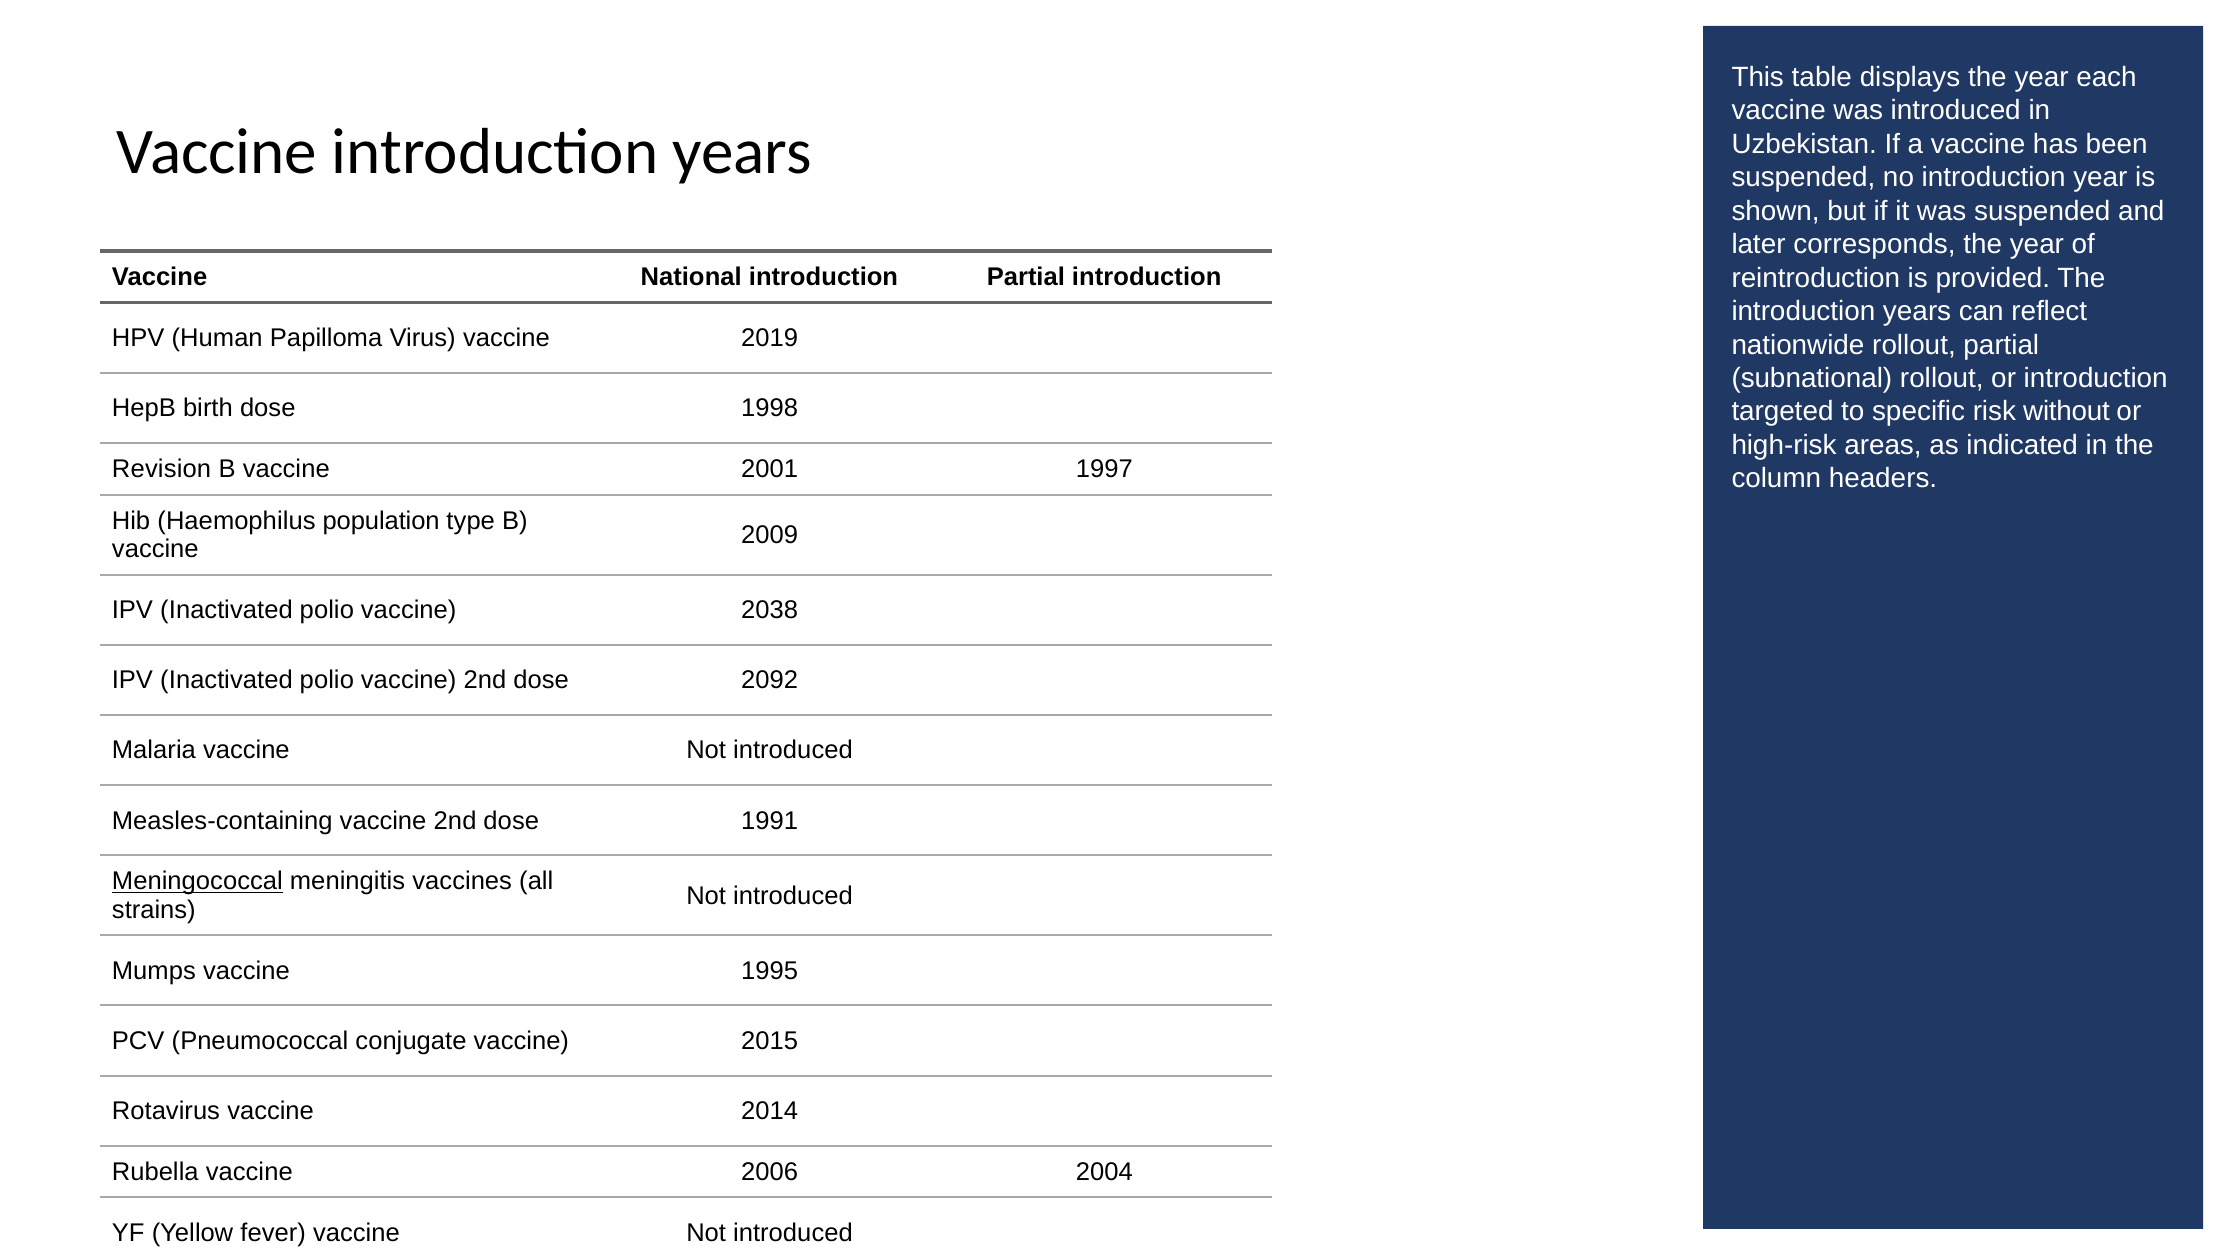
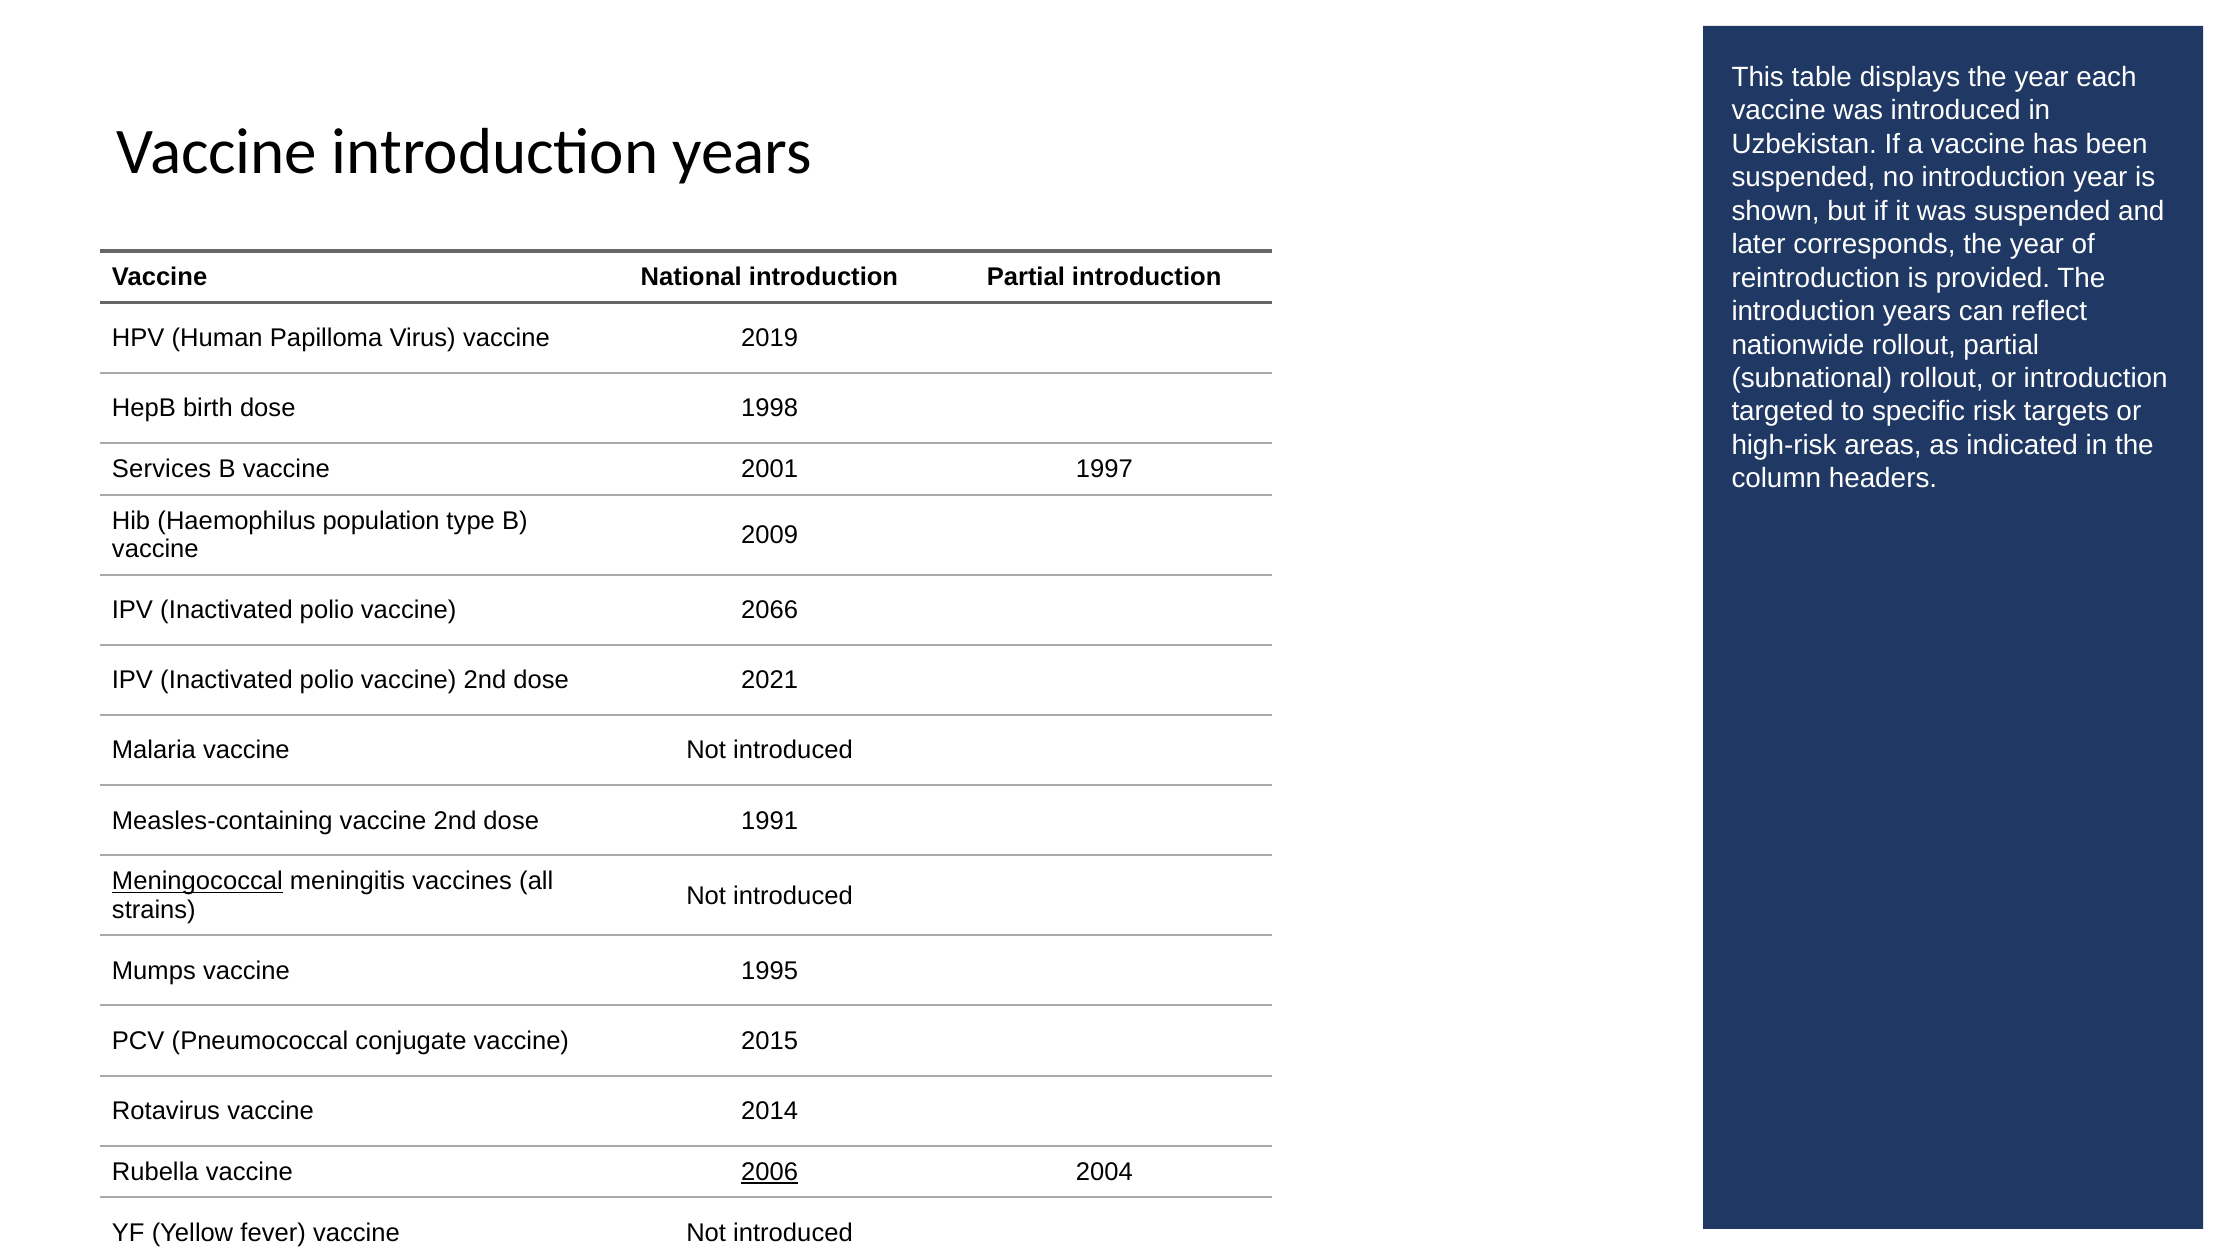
without: without -> targets
Revision at (162, 469): Revision -> Services
2038: 2038 -> 2066
2092: 2092 -> 2021
2006 underline: none -> present
